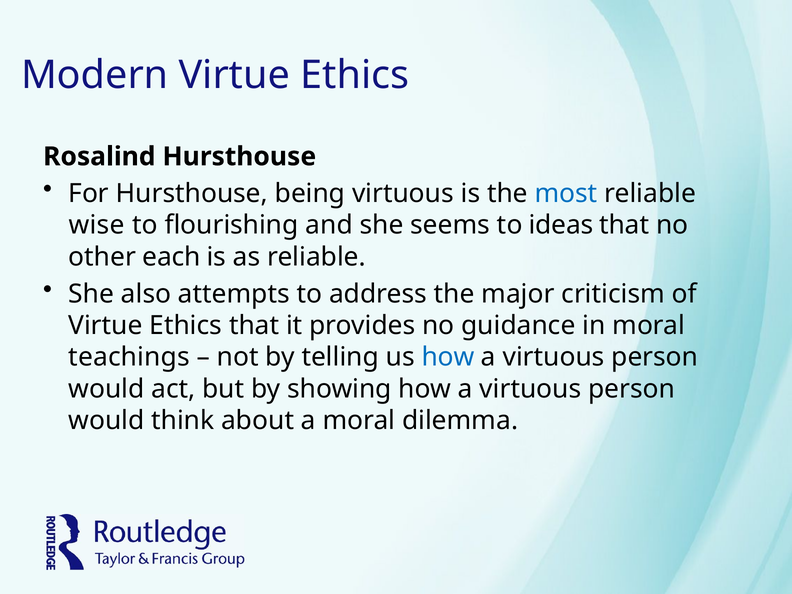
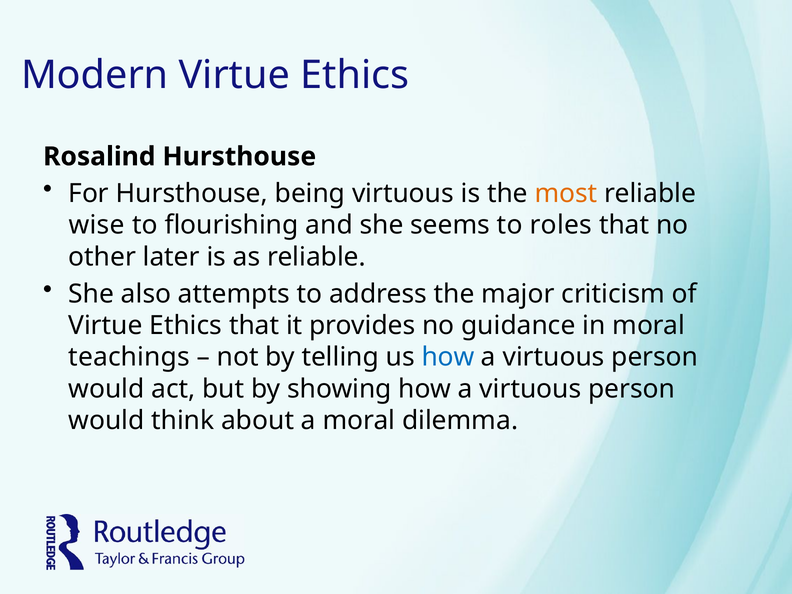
most colour: blue -> orange
ideas: ideas -> roles
each: each -> later
